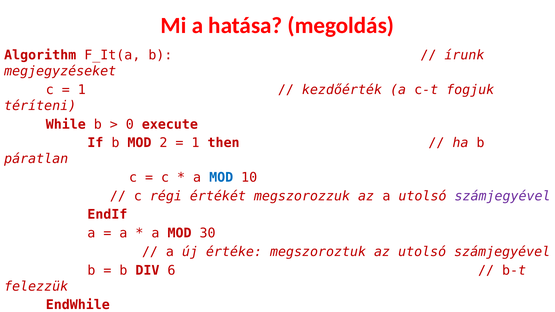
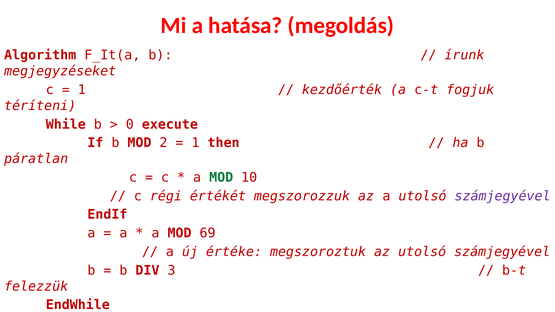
MOD at (221, 178) colour: blue -> green
30: 30 -> 69
6: 6 -> 3
